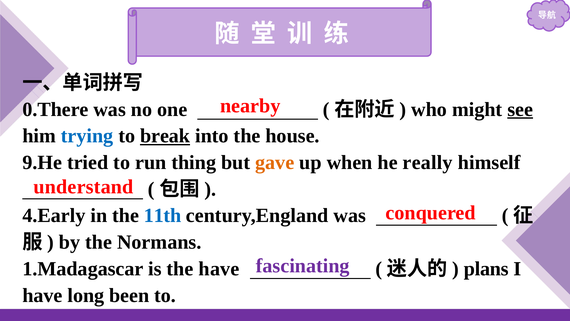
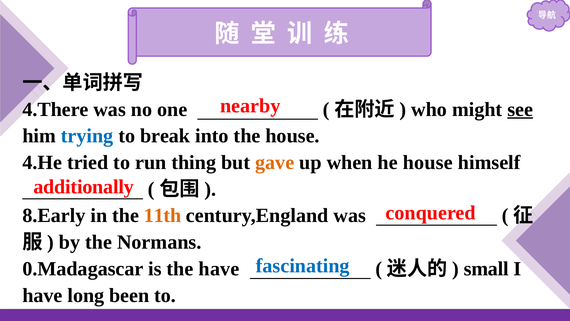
0.There: 0.There -> 4.There
break underline: present -> none
9.He: 9.He -> 4.He
he really: really -> house
understand: understand -> additionally
4.Early: 4.Early -> 8.Early
11th colour: blue -> orange
fascinating colour: purple -> blue
1.Madagascar: 1.Madagascar -> 0.Madagascar
plans: plans -> small
